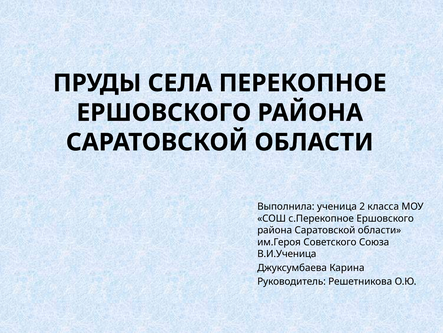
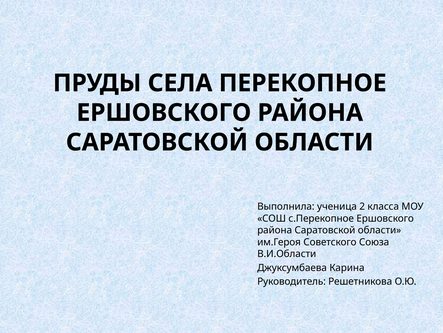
В.И.Ученица: В.И.Ученица -> В.И.Области
